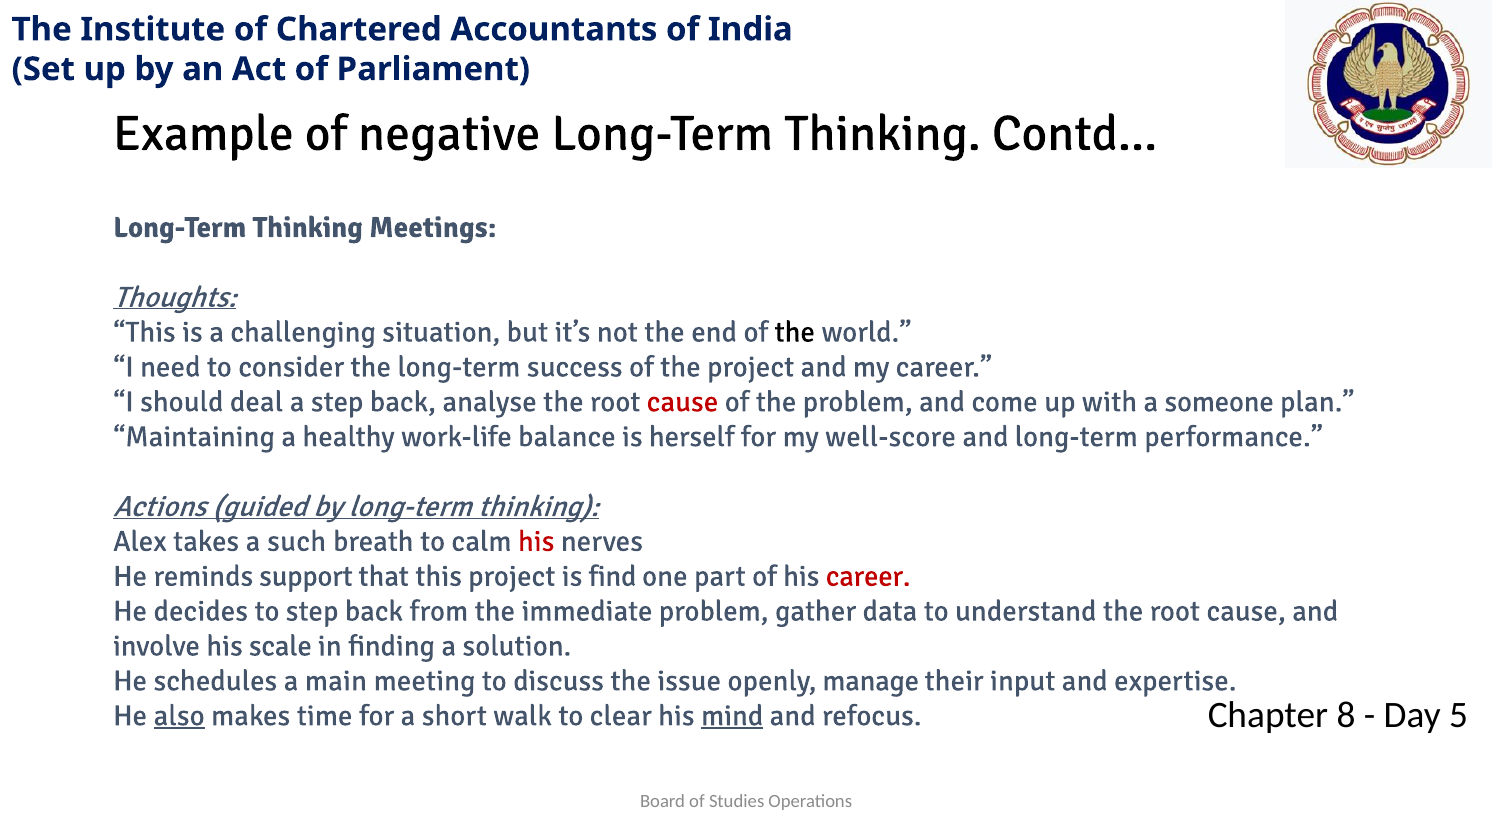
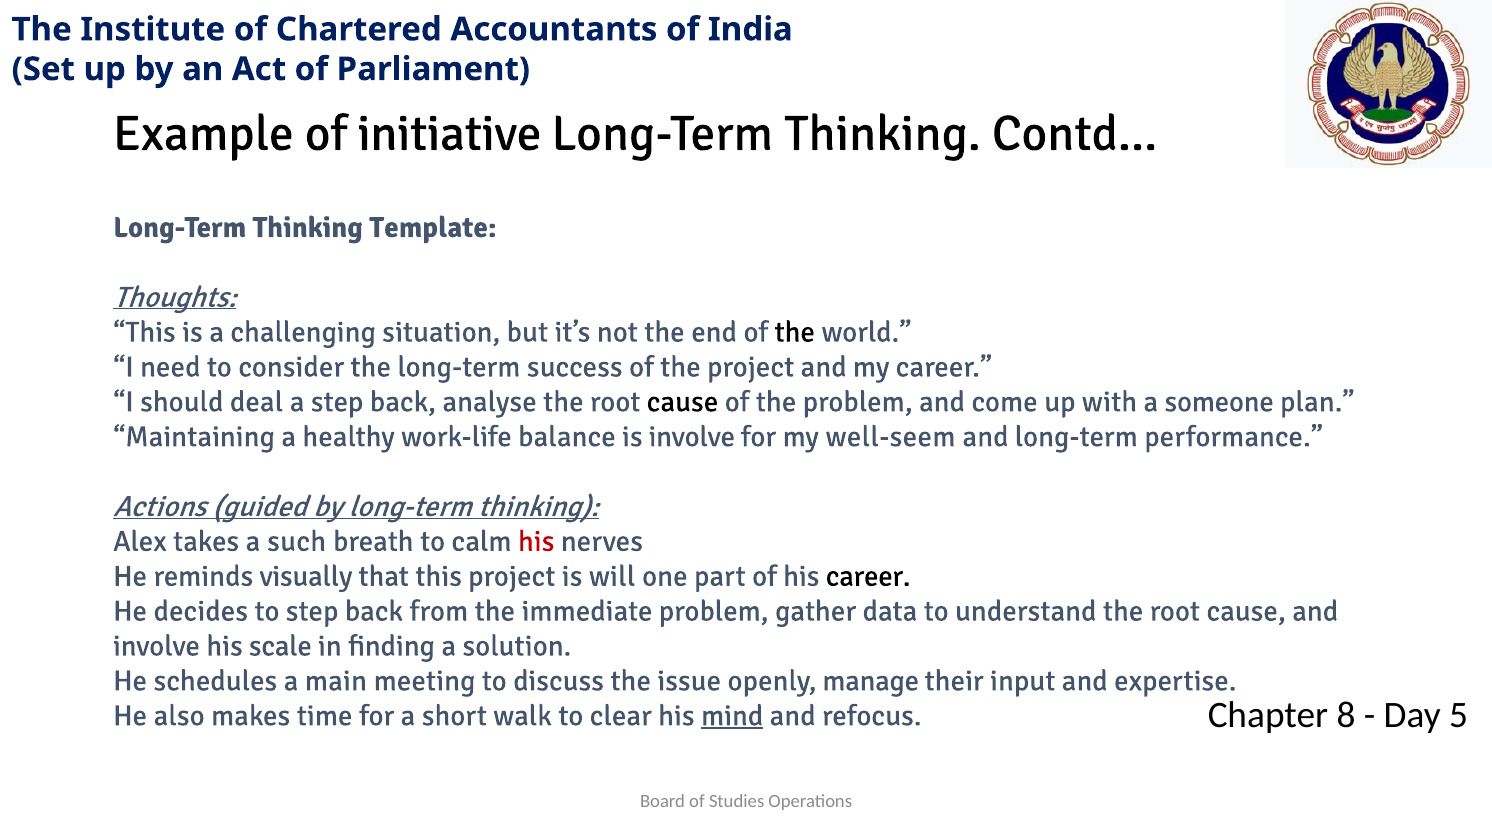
negative: negative -> initiative
Meetings: Meetings -> Template
cause at (682, 402) colour: red -> black
is herself: herself -> involve
well-score: well-score -> well-seem
support: support -> visually
find: find -> will
career at (868, 576) colour: red -> black
also underline: present -> none
